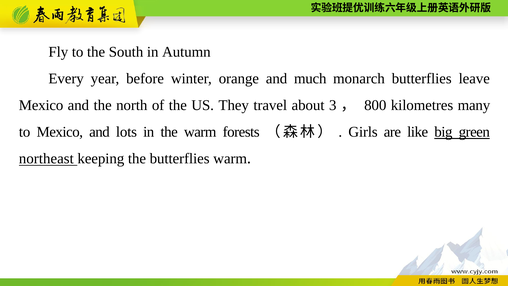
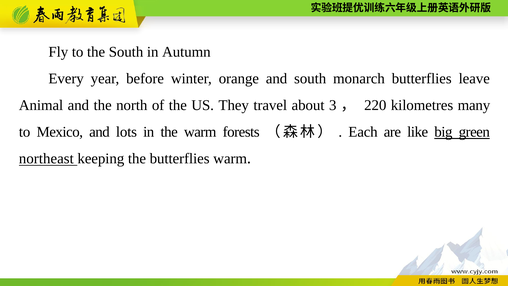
and much: much -> south
Mexico at (41, 105): Mexico -> Animal
800: 800 -> 220
Girls: Girls -> Each
